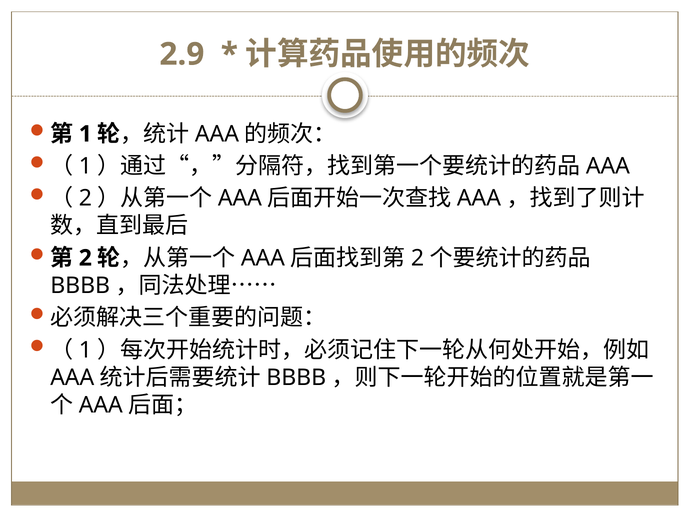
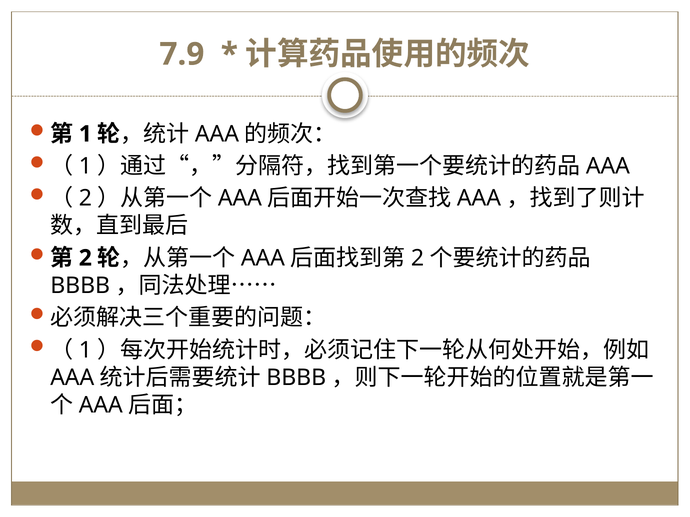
2.9: 2.9 -> 7.9
